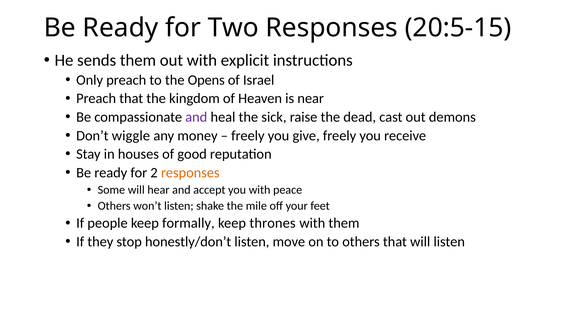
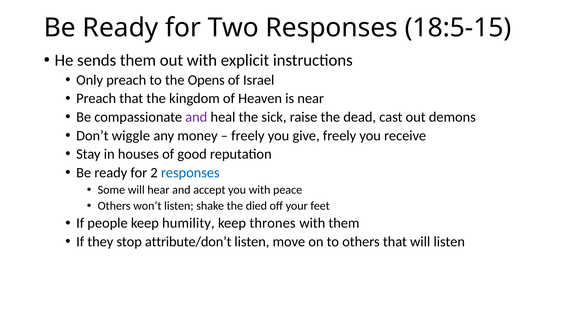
20:5-15: 20:5-15 -> 18:5-15
responses at (190, 172) colour: orange -> blue
mile: mile -> died
formally: formally -> humility
honestly/don’t: honestly/don’t -> attribute/don’t
